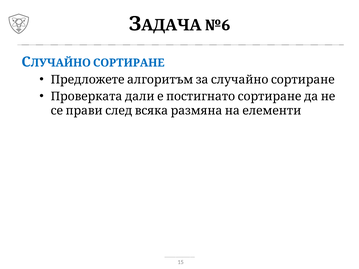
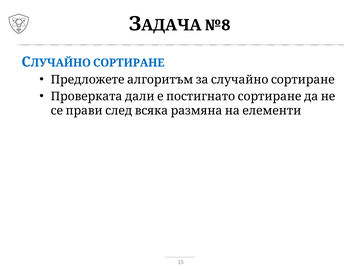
№6: №6 -> №8
